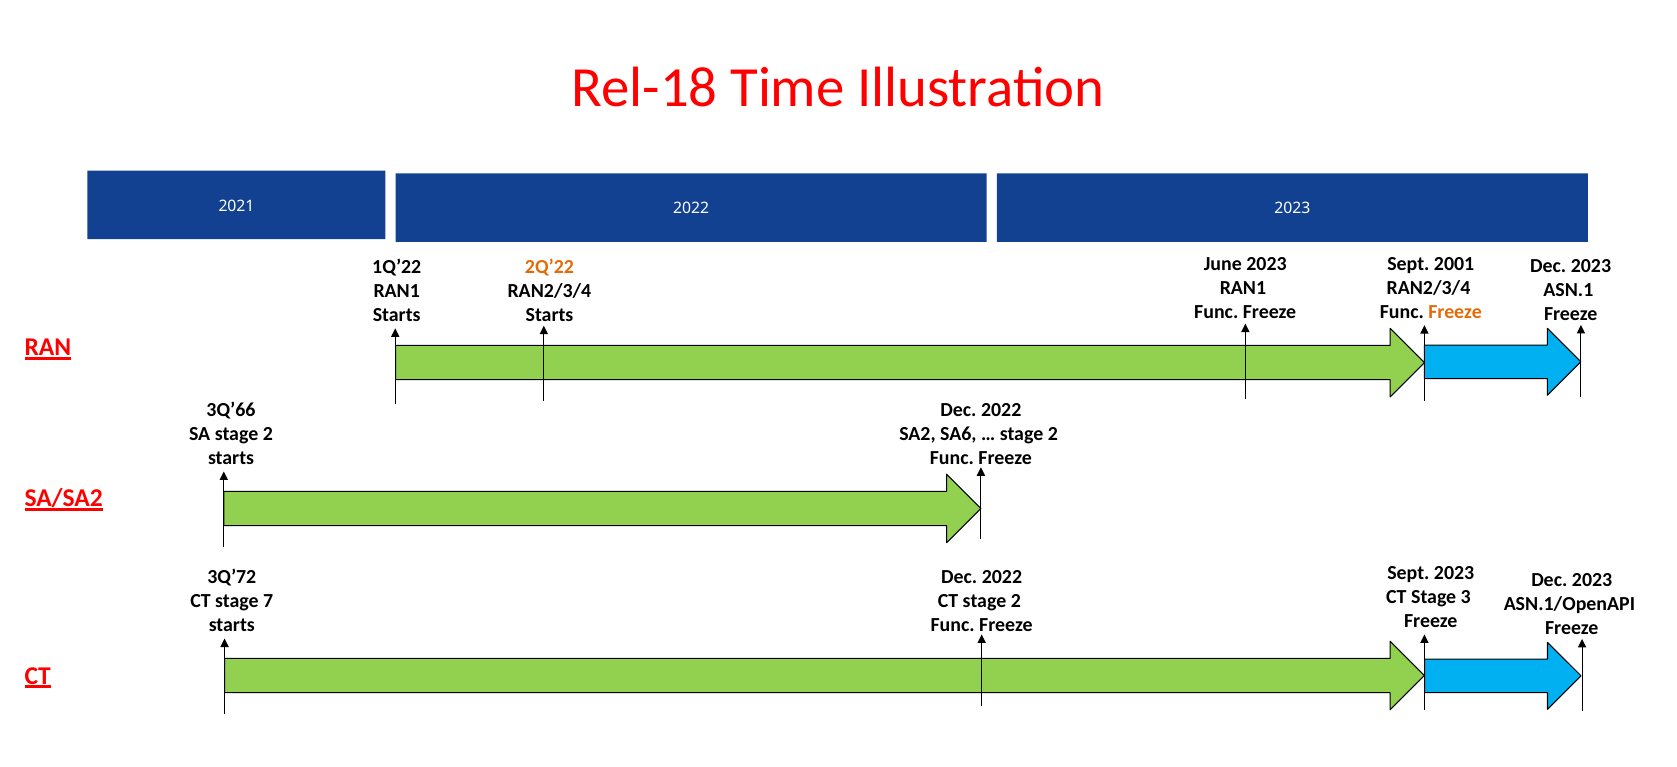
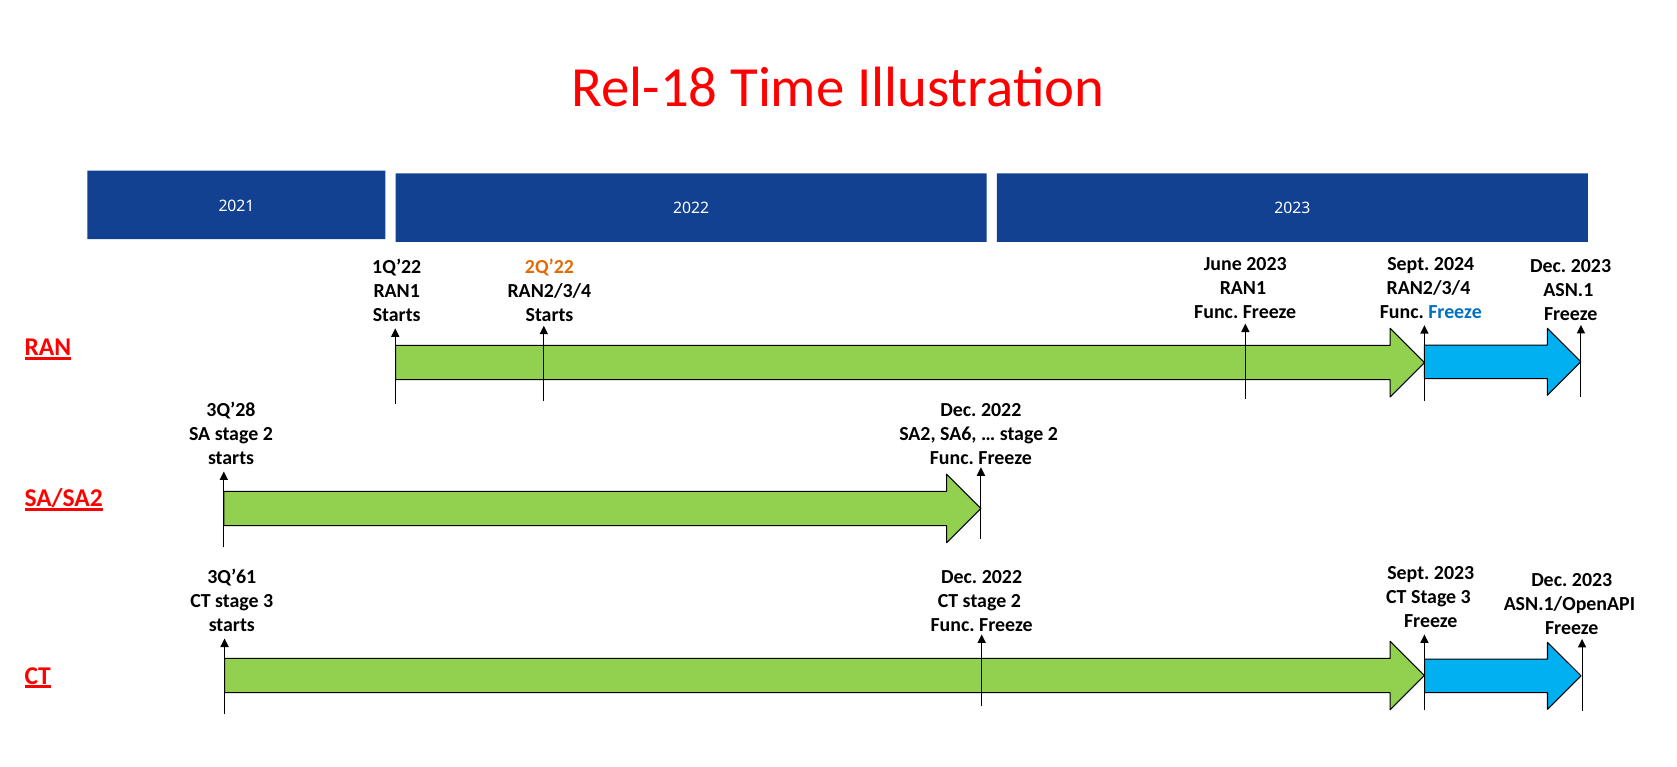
2001: 2001 -> 2024
Freeze at (1455, 312) colour: orange -> blue
3Q’66: 3Q’66 -> 3Q’28
3Q’72: 3Q’72 -> 3Q’61
7 at (268, 601): 7 -> 3
